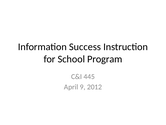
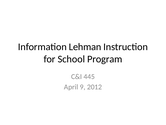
Success: Success -> Lehman
